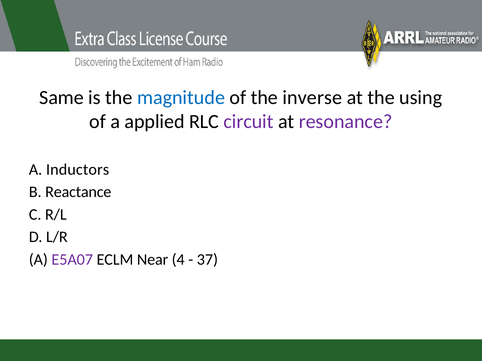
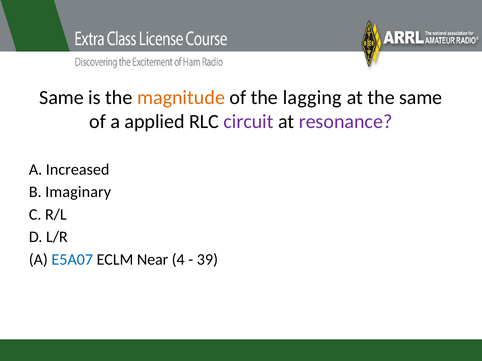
magnitude colour: blue -> orange
inverse: inverse -> lagging
the using: using -> same
Inductors: Inductors -> Increased
Reactance: Reactance -> Imaginary
E5A07 colour: purple -> blue
37: 37 -> 39
